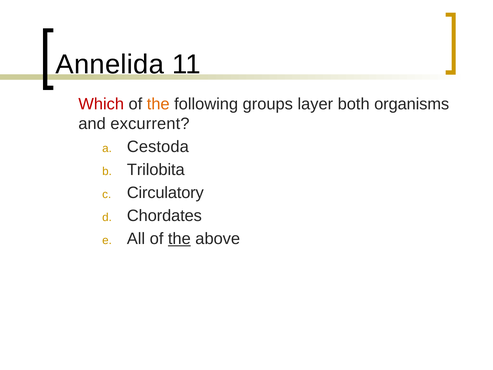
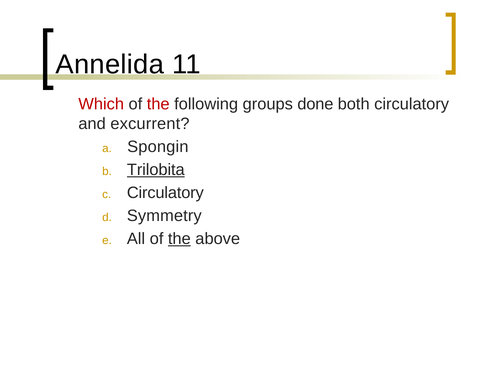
the at (158, 104) colour: orange -> red
layer: layer -> done
both organisms: organisms -> circulatory
Cestoda: Cestoda -> Spongin
Trilobita underline: none -> present
Chordates: Chordates -> Symmetry
